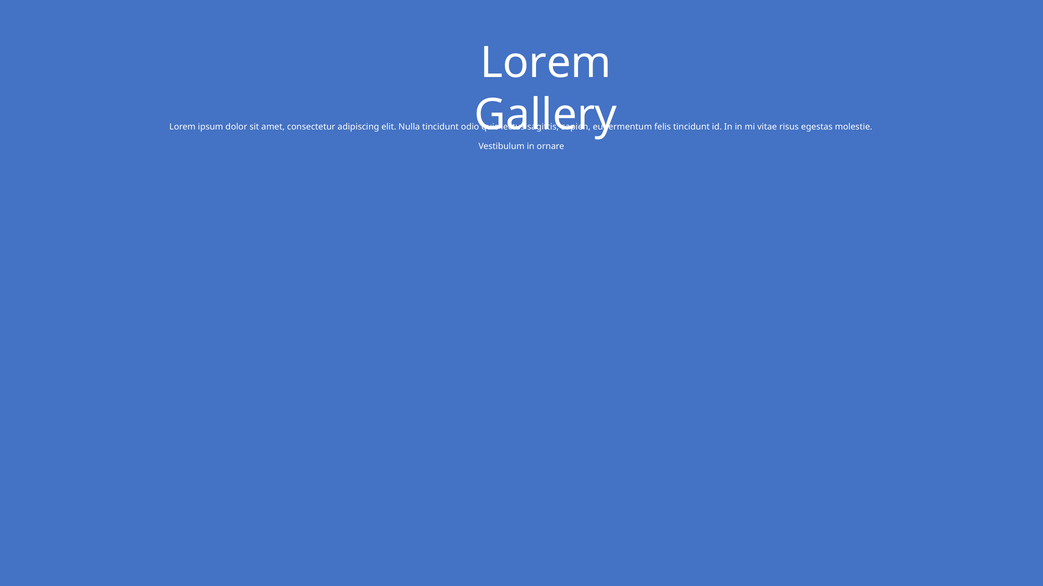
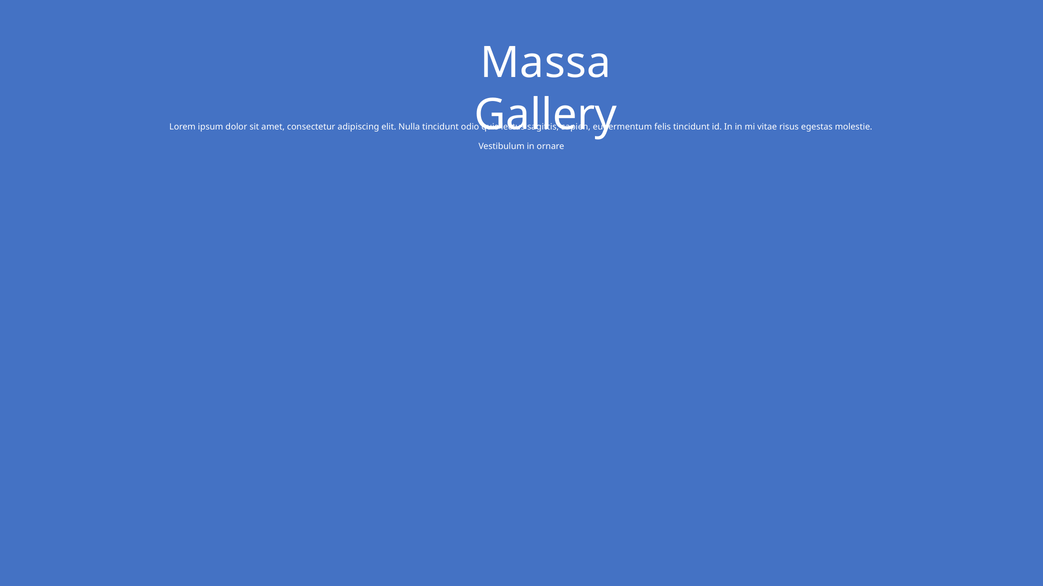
Lorem at (546, 63): Lorem -> Massa
